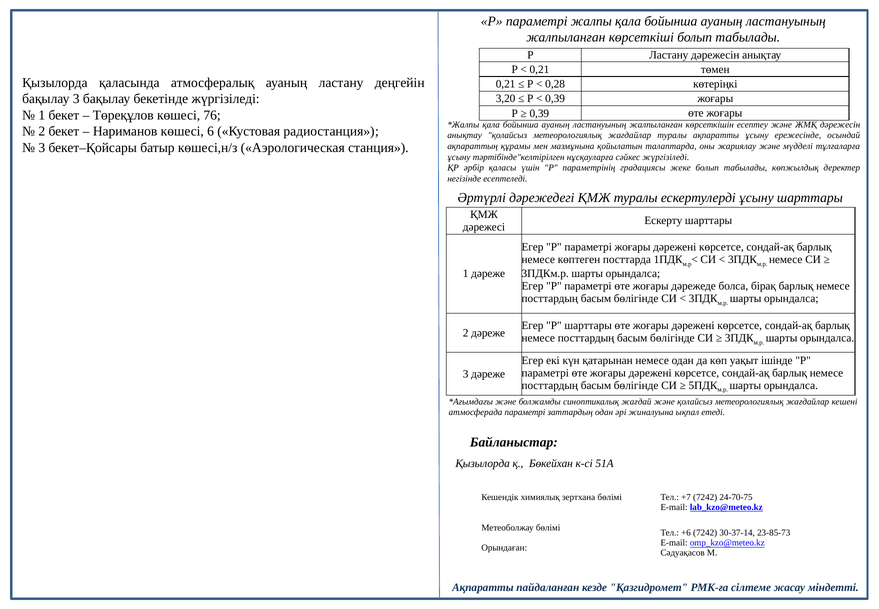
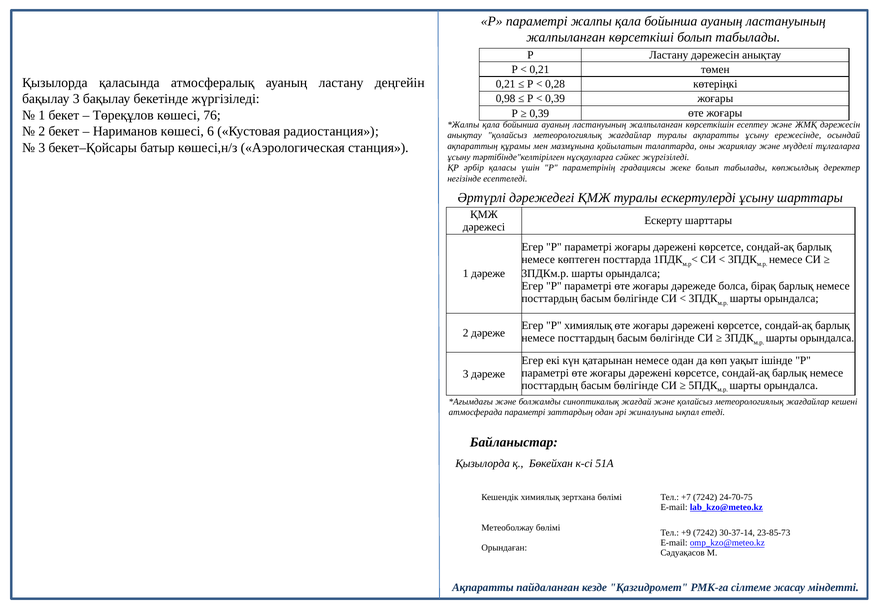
3,20: 3,20 -> 0,98
Р шарттары: шарттары -> химиялық
+6: +6 -> +9
